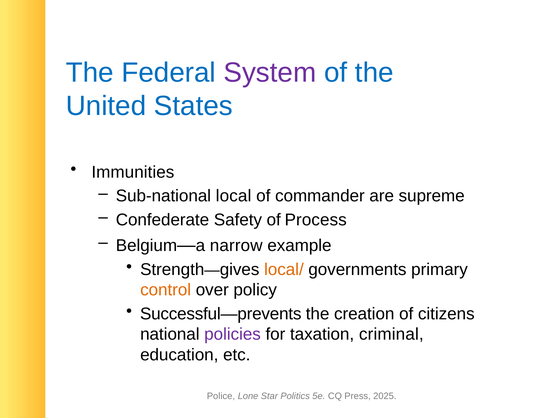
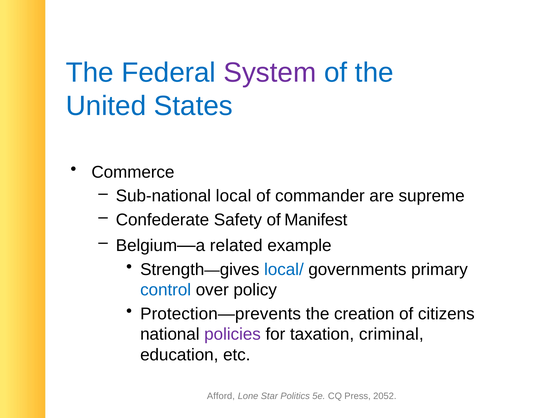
Immunities: Immunities -> Commerce
Process: Process -> Manifest
narrow: narrow -> related
local/ colour: orange -> blue
control colour: orange -> blue
Successful—prevents: Successful—prevents -> Protection—prevents
Police: Police -> Afford
2025: 2025 -> 2052
